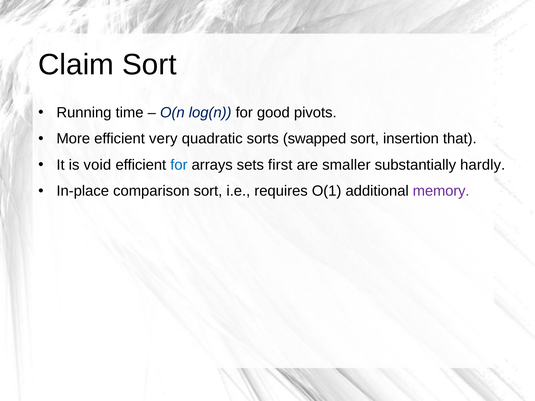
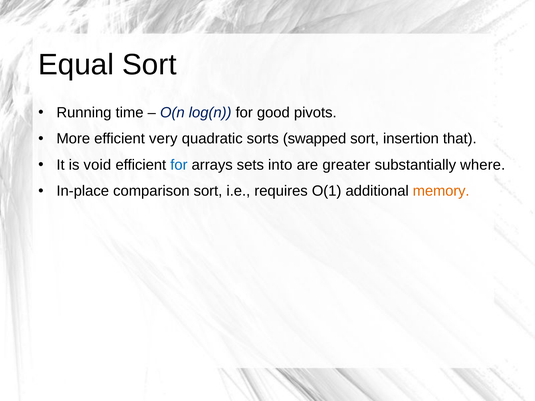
Claim: Claim -> Equal
first: first -> into
smaller: smaller -> greater
hardly: hardly -> where
memory colour: purple -> orange
